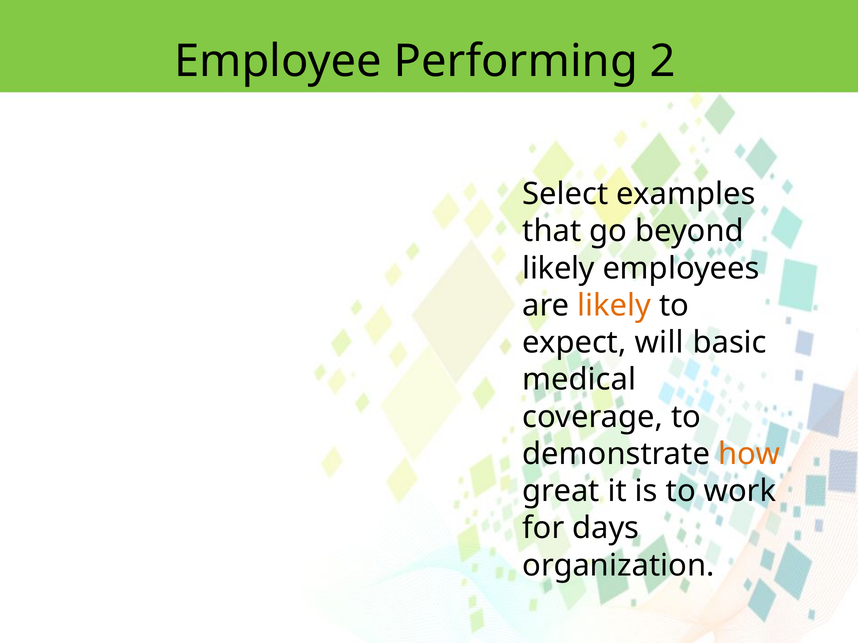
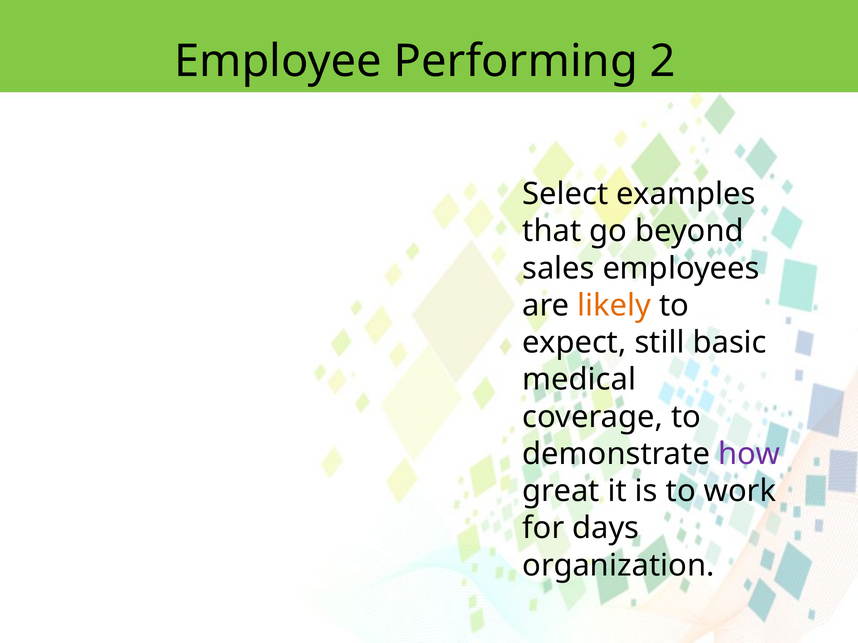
likely at (559, 269): likely -> sales
will: will -> still
how colour: orange -> purple
